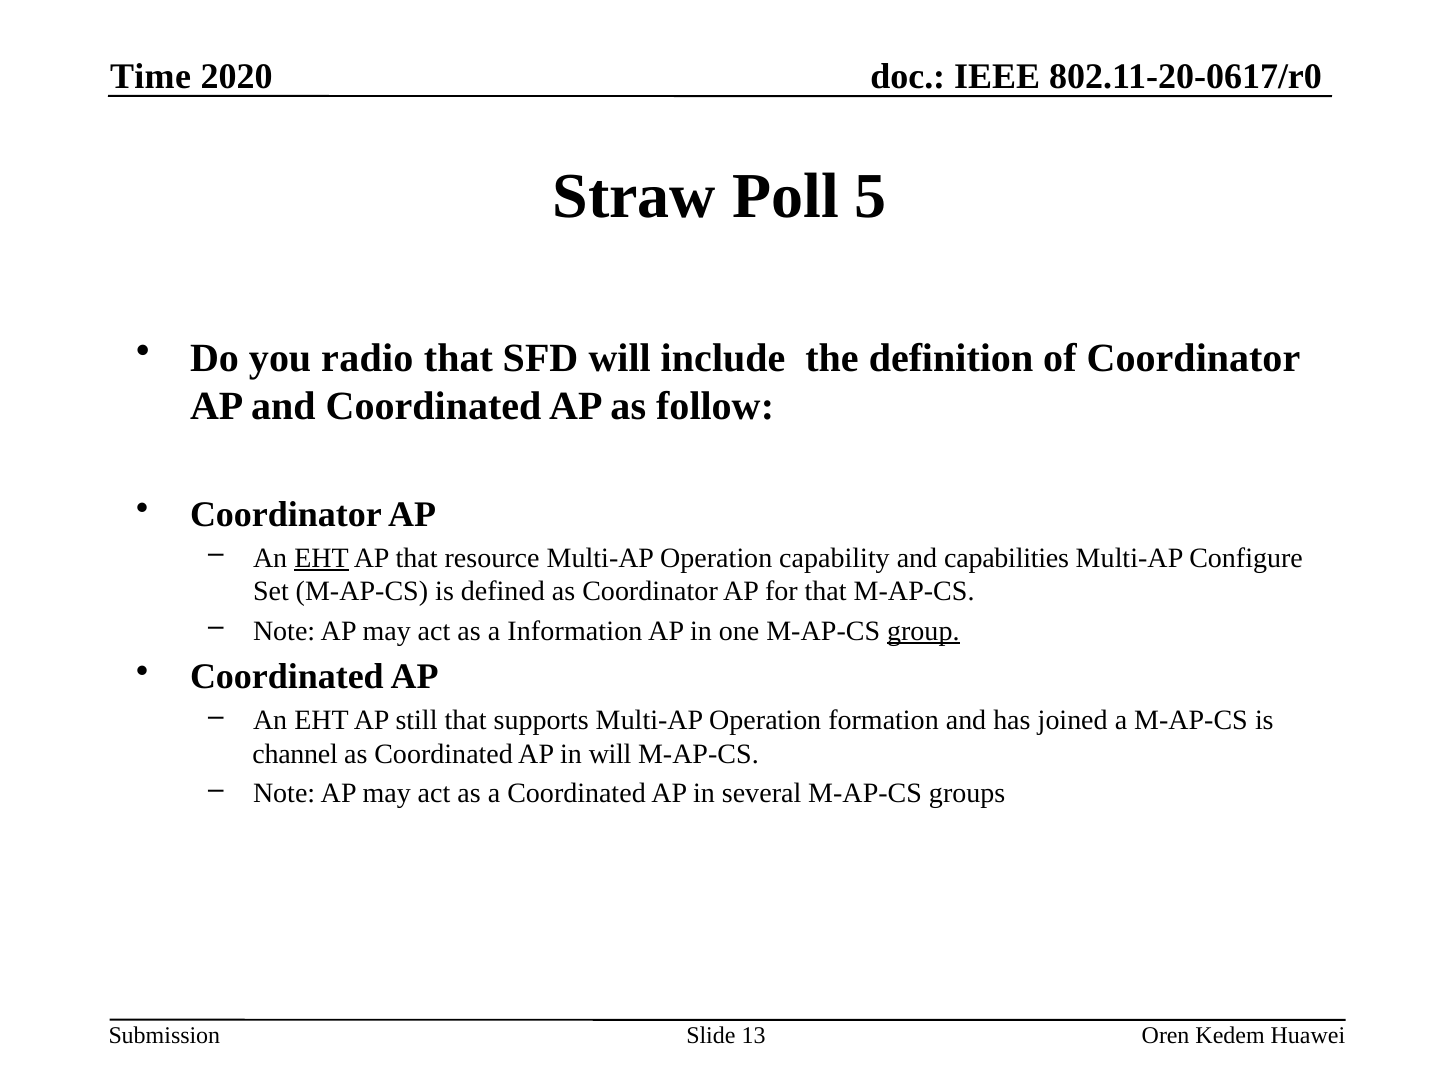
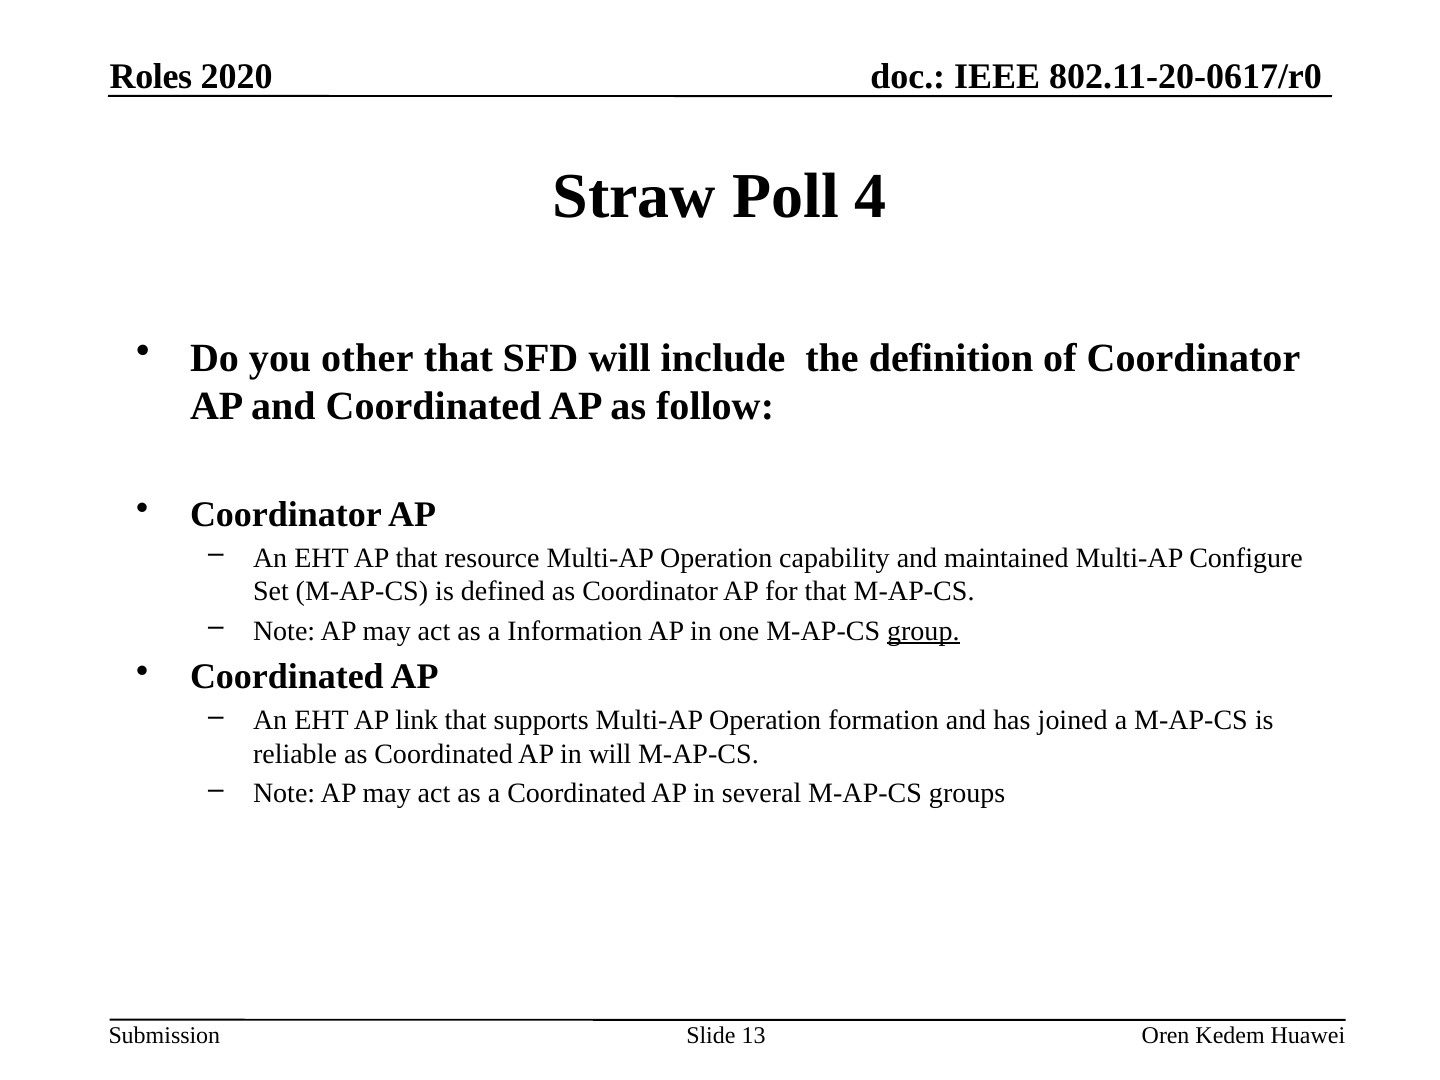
Time: Time -> Roles
5: 5 -> 4
radio: radio -> other
EHT at (322, 558) underline: present -> none
capabilities: capabilities -> maintained
still: still -> link
channel: channel -> reliable
